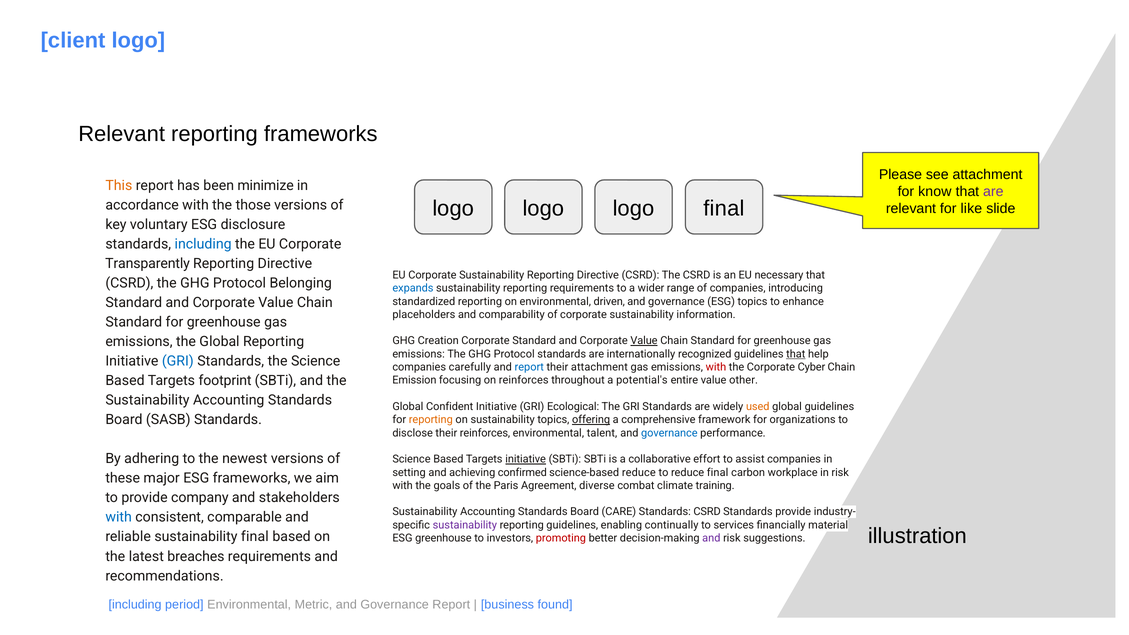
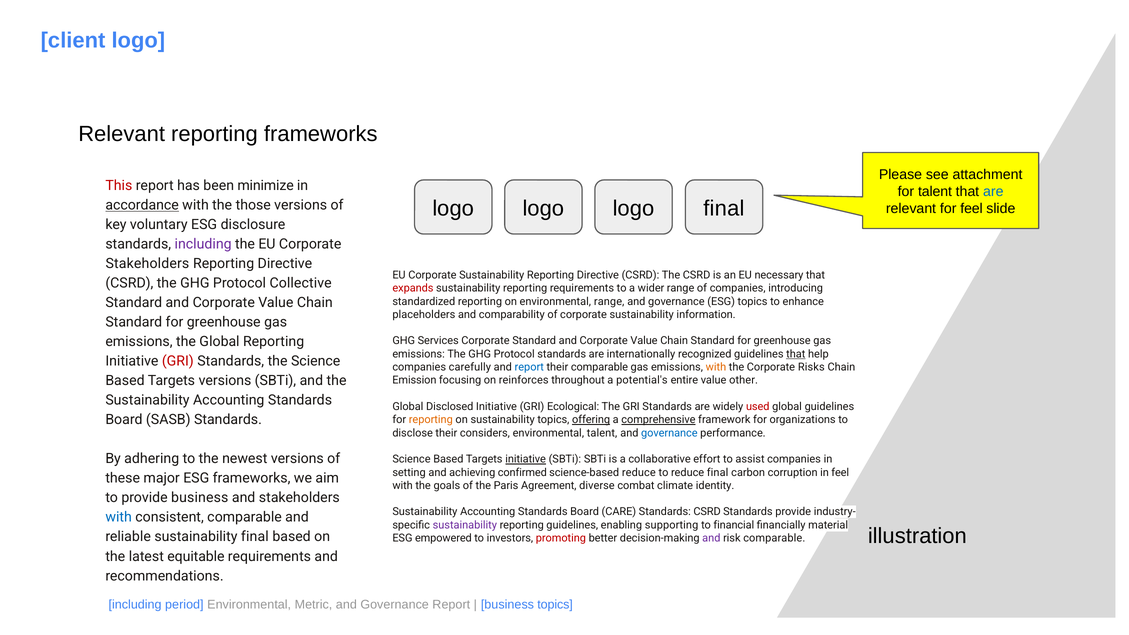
This colour: orange -> red
for know: know -> talent
are at (993, 192) colour: purple -> blue
accordance underline: none -> present
for like: like -> feel
including at (203, 244) colour: blue -> purple
Transparently at (148, 264): Transparently -> Stakeholders
Belonging: Belonging -> Collective
expands colour: blue -> red
environmental driven: driven -> range
Creation: Creation -> Services
Value at (644, 341) underline: present -> none
GRI at (178, 361) colour: blue -> red
their attachment: attachment -> comparable
with at (716, 367) colour: red -> orange
Cyber: Cyber -> Risks
Targets footprint: footprint -> versions
Confident: Confident -> Disclosed
used colour: orange -> red
comprehensive underline: none -> present
their reinforces: reinforces -> considers
workplace: workplace -> corruption
in risk: risk -> feel
training: training -> identity
provide company: company -> business
continually: continually -> supporting
services: services -> financial
ESG greenhouse: greenhouse -> empowered
risk suggestions: suggestions -> comparable
breaches: breaches -> equitable
business found: found -> topics
